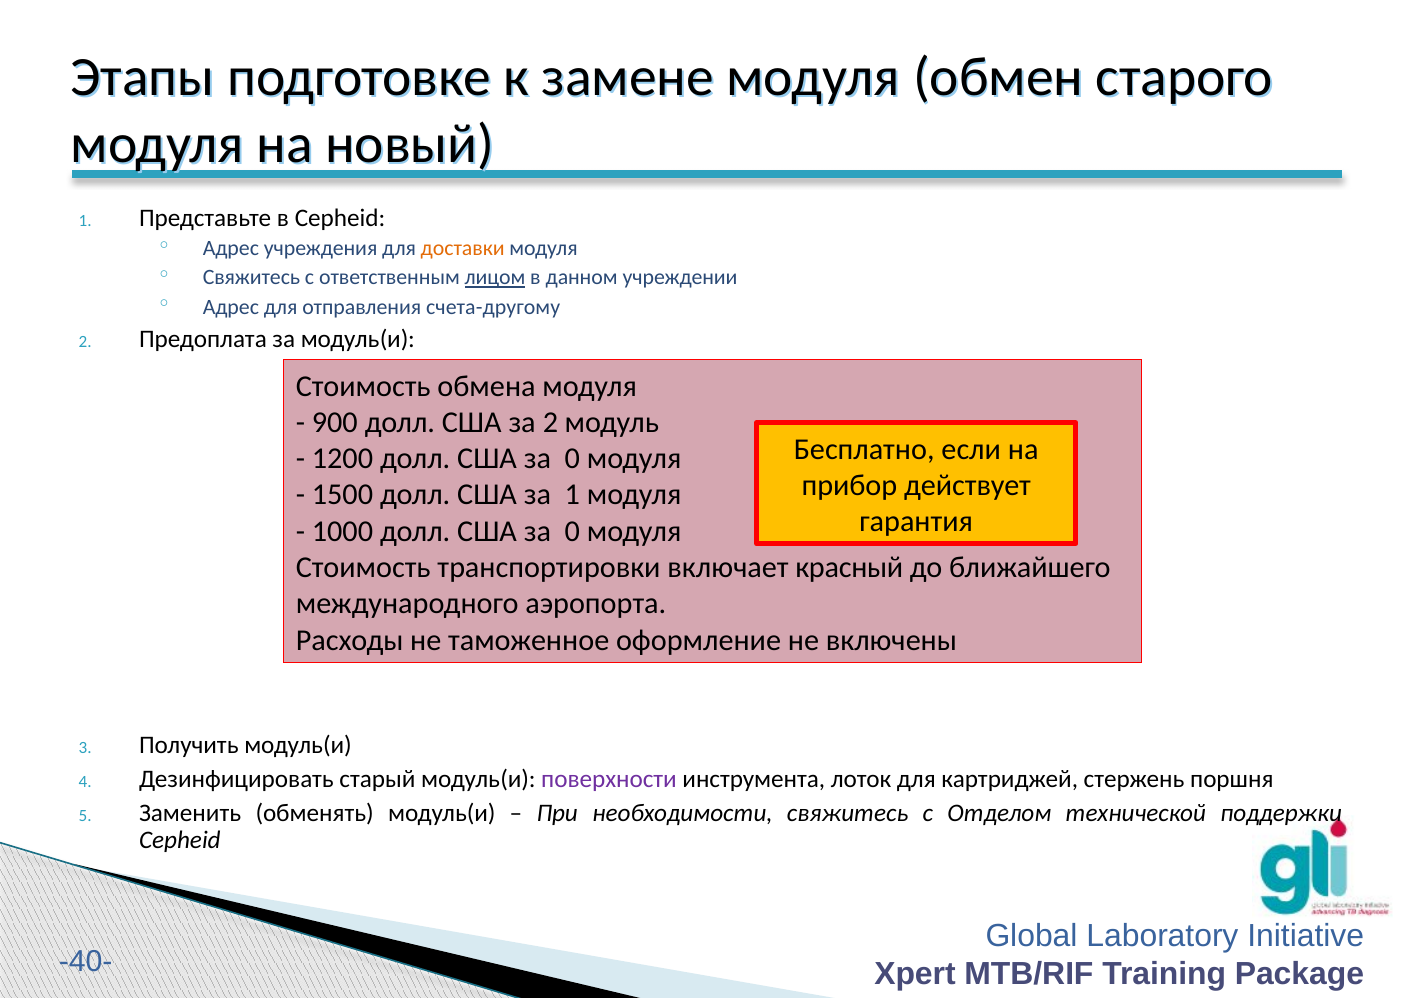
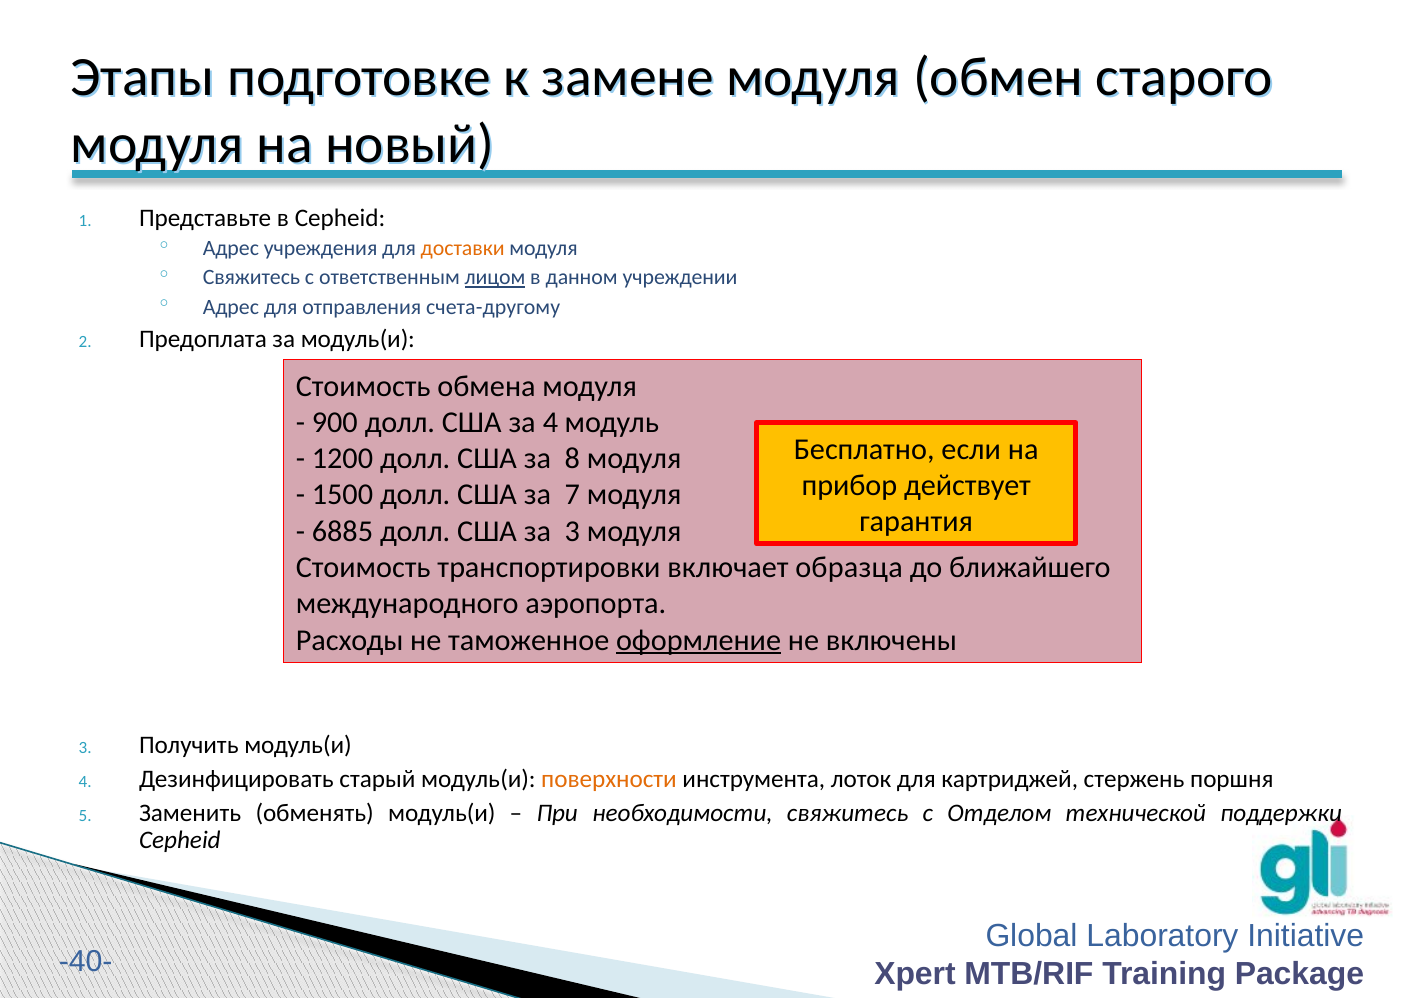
за 2: 2 -> 4
0 at (572, 459): 0 -> 8
за 1: 1 -> 7
1000: 1000 -> 6885
0 at (572, 531): 0 -> 3
красный: красный -> образца
оформление underline: none -> present
поверхности colour: purple -> orange
